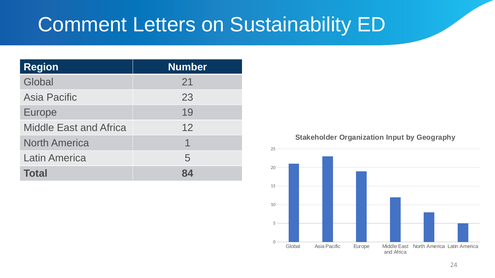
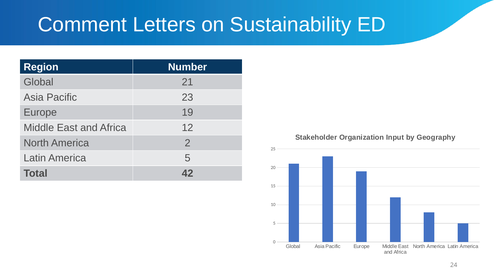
1: 1 -> 2
84: 84 -> 42
